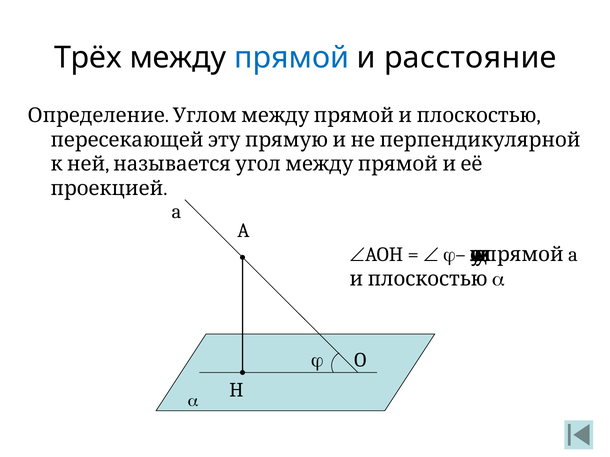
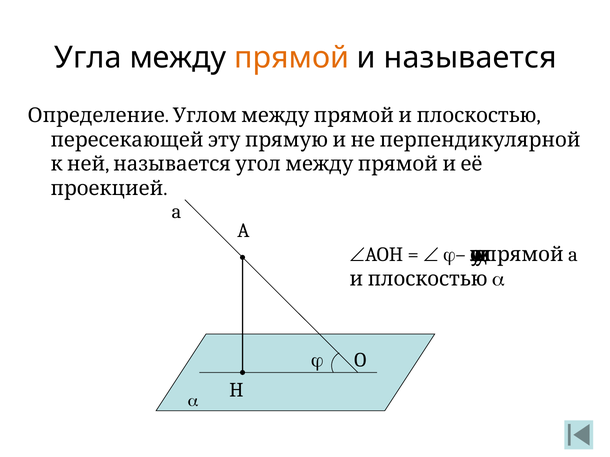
Трёх: Трёх -> Угла
прямой at (292, 58) colour: blue -> orange
расстояние: расстояние -> называется
